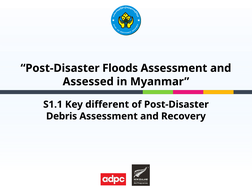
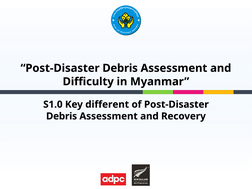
Floods at (120, 68): Floods -> Debris
Assessed: Assessed -> Difficulty
S1.1: S1.1 -> S1.0
